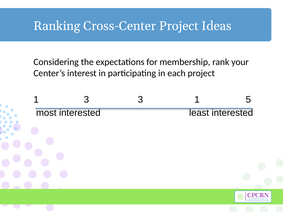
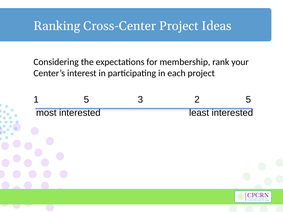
1 3: 3 -> 5
3 1: 1 -> 2
